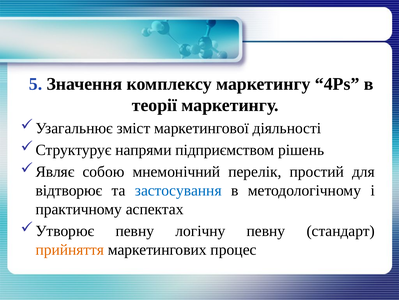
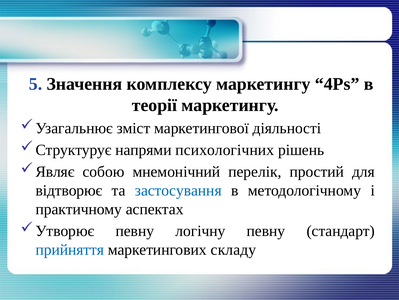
підприємством: підприємством -> психологічних
прийняття colour: orange -> blue
процес: процес -> складу
